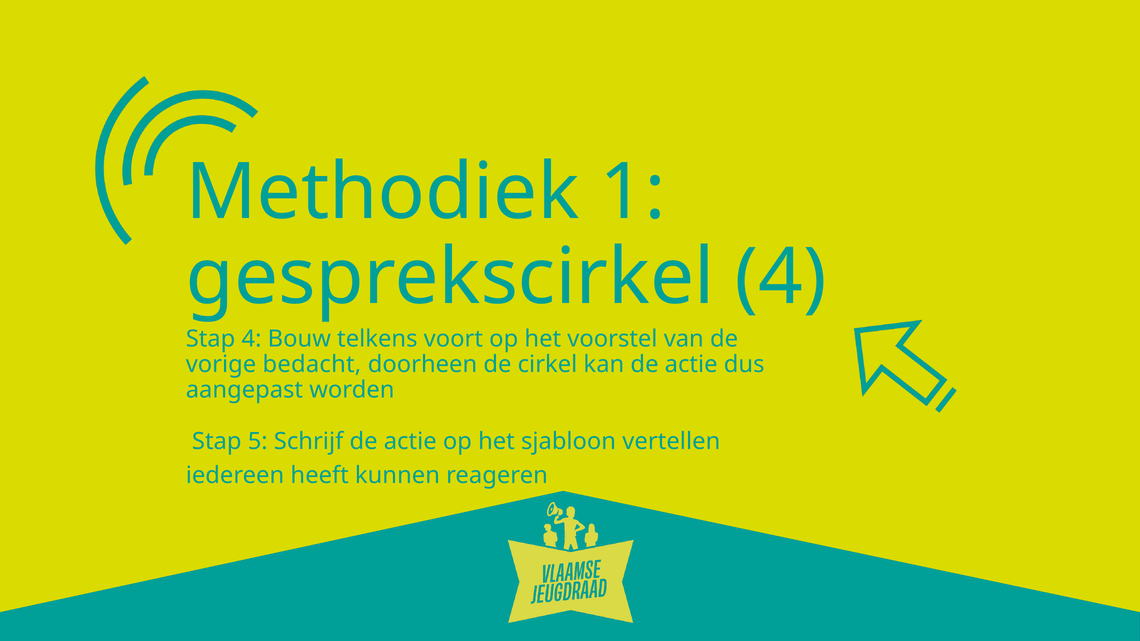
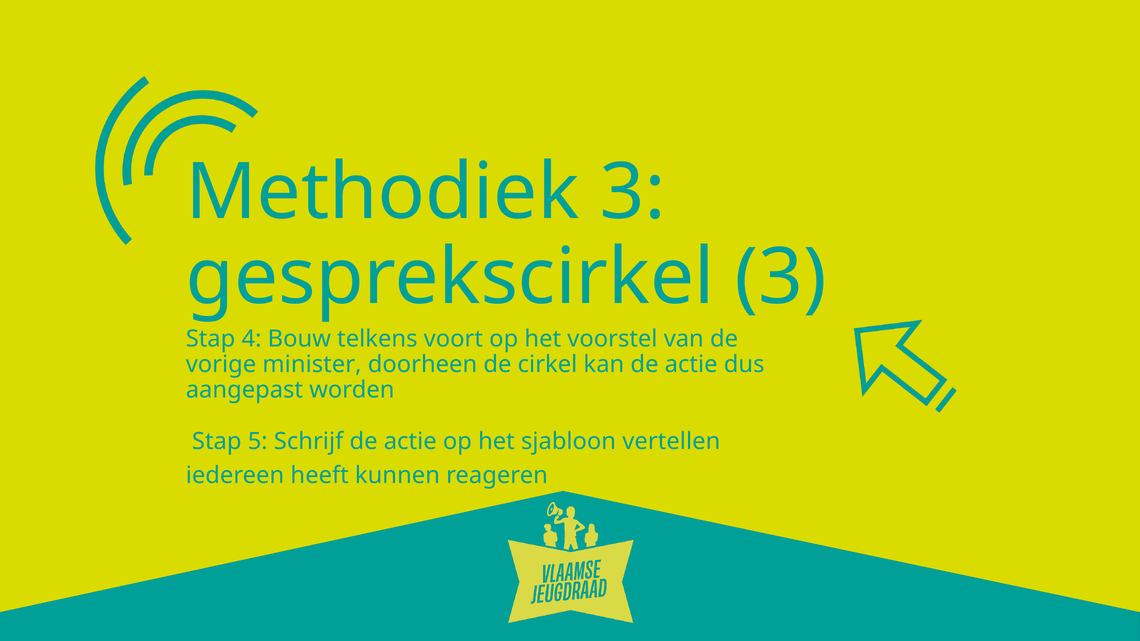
Methodiek 1: 1 -> 3
gesprekscirkel 4: 4 -> 3
bedacht: bedacht -> minister
